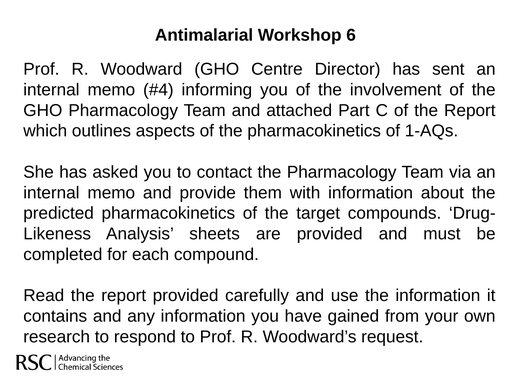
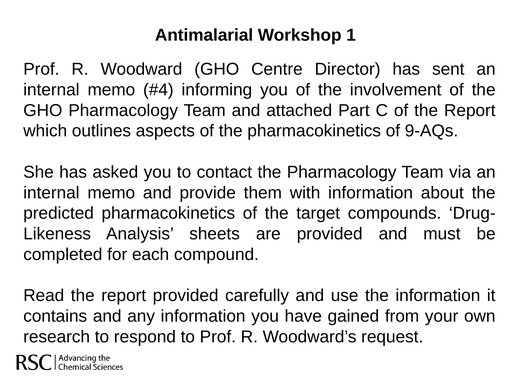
6: 6 -> 1
1-AQs: 1-AQs -> 9-AQs
